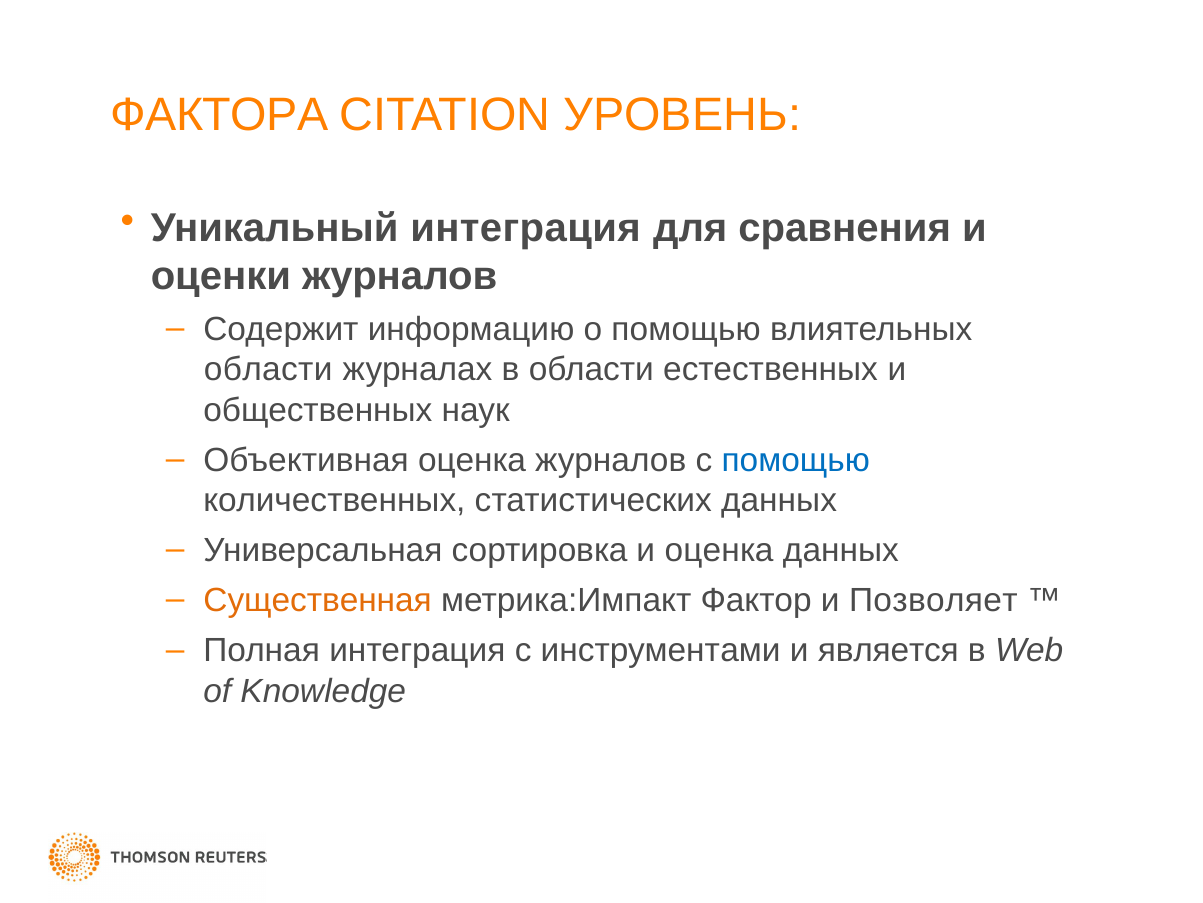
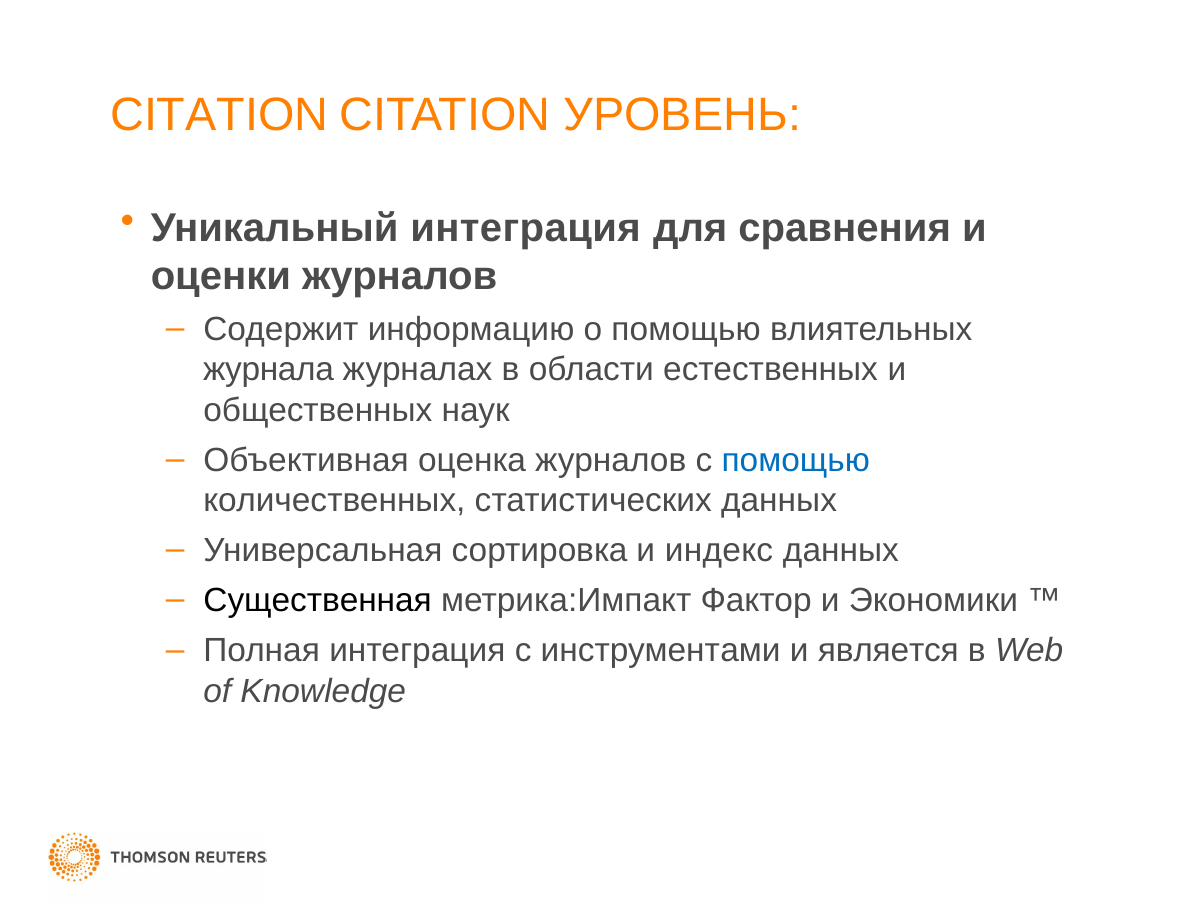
ФАКТОРА at (219, 115): ФАКТОРА -> CITATION
области at (268, 370): области -> журнала
и оценка: оценка -> индекс
Существенная colour: orange -> black
Позволяет: Позволяет -> Экономики
